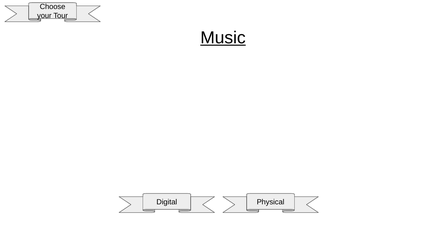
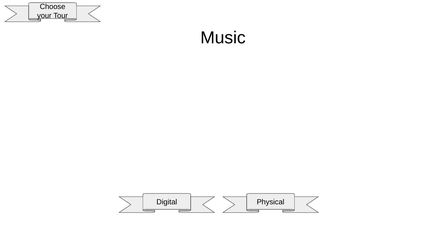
Music underline: present -> none
